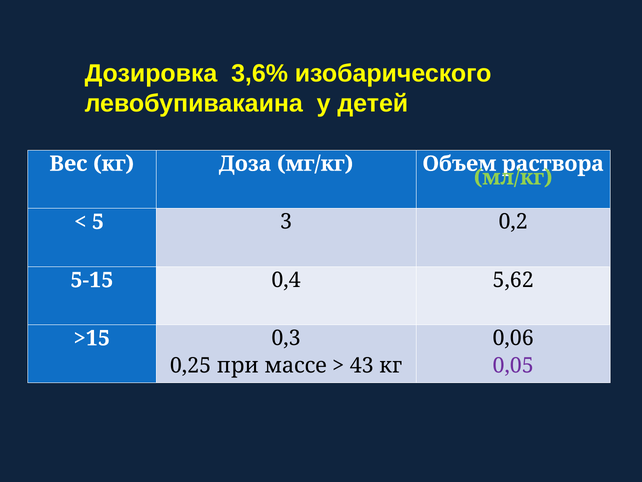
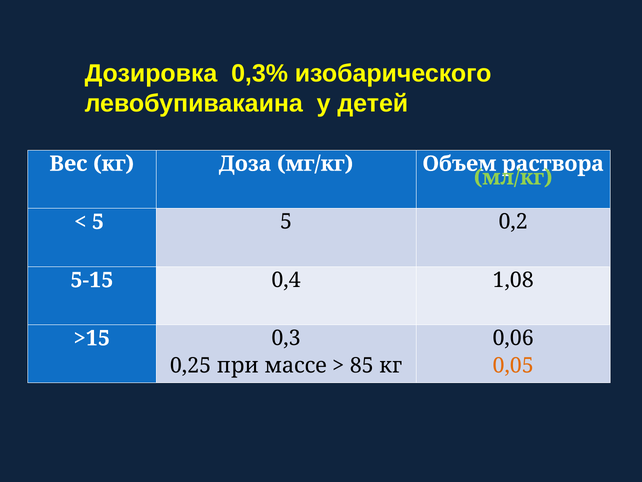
3,6%: 3,6% -> 0,3%
5 3: 3 -> 5
5,62: 5,62 -> 1,08
43: 43 -> 85
0,05 colour: purple -> orange
